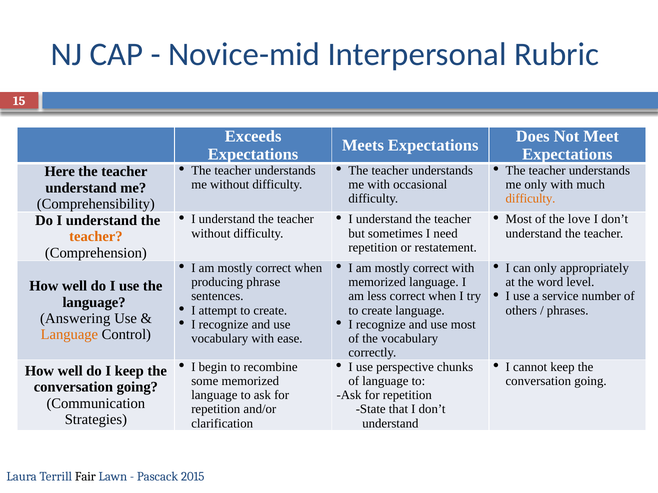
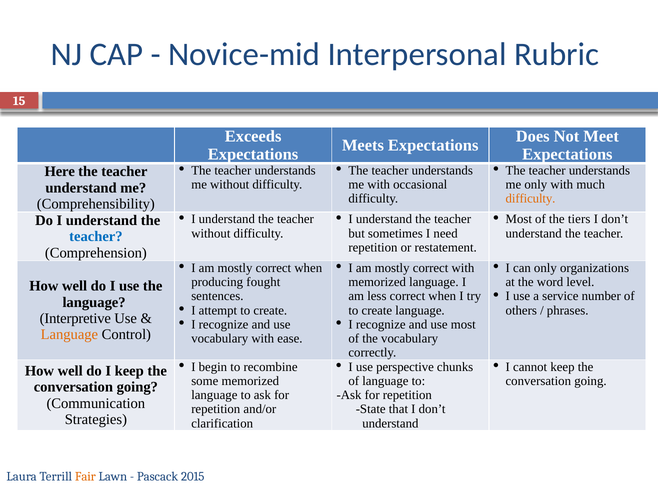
love: love -> tiers
teacher at (96, 237) colour: orange -> blue
appropriately: appropriately -> organizations
phrase: phrase -> fought
Answering: Answering -> Interpretive
Fair colour: black -> orange
